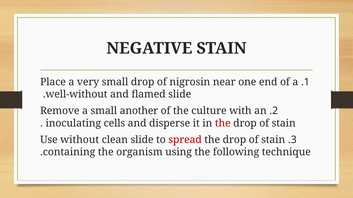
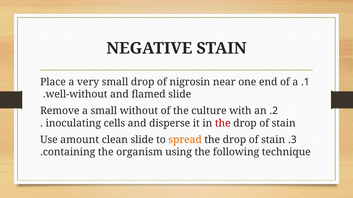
another: another -> without
without: without -> amount
spread colour: red -> orange
